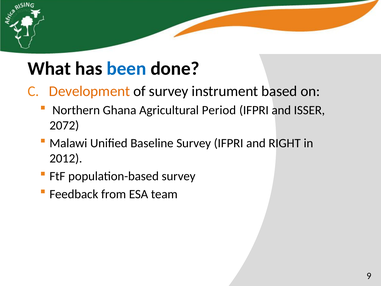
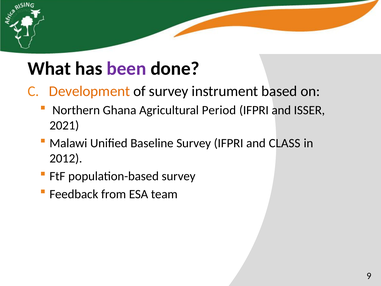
been colour: blue -> purple
2072: 2072 -> 2021
RIGHT: RIGHT -> CLASS
